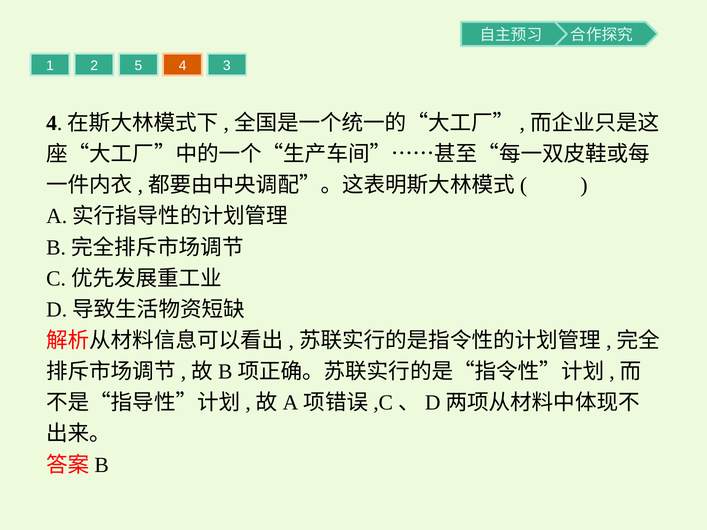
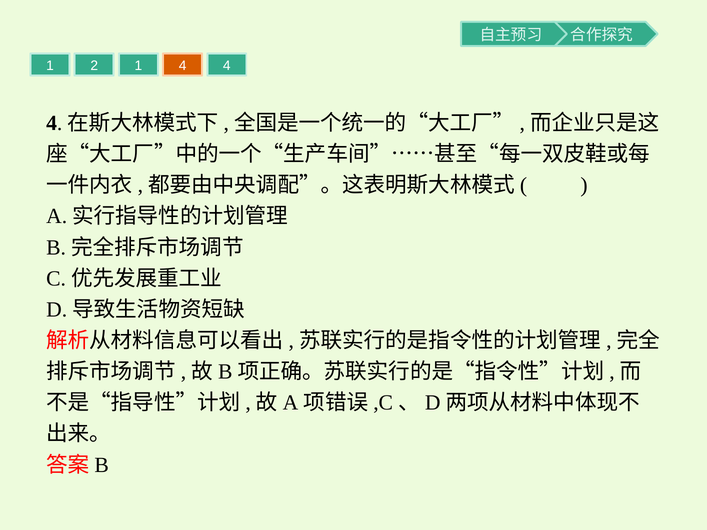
2 5: 5 -> 1
4 3: 3 -> 4
